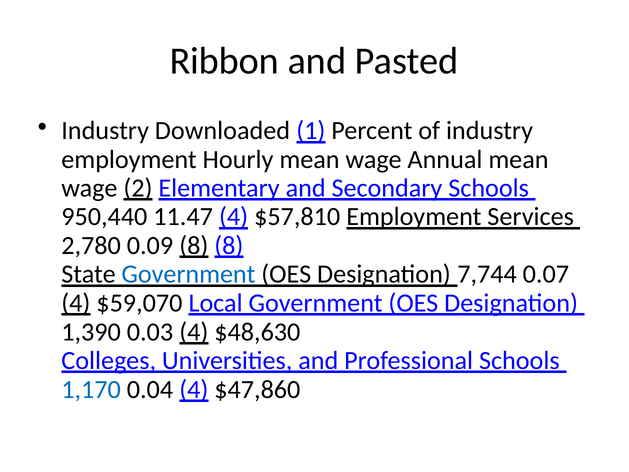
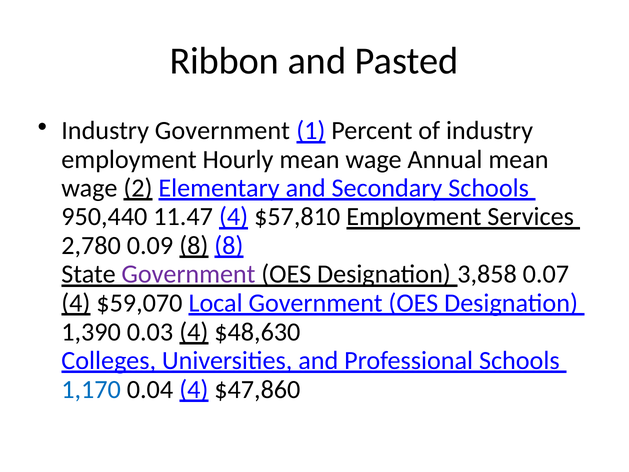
Industry Downloaded: Downloaded -> Government
Government at (188, 274) colour: blue -> purple
7,744: 7,744 -> 3,858
